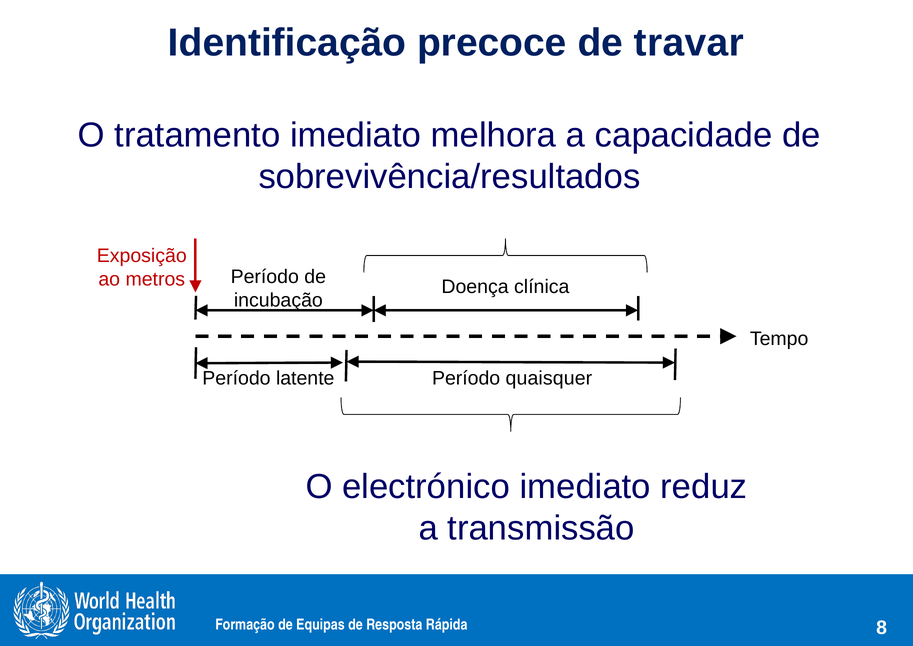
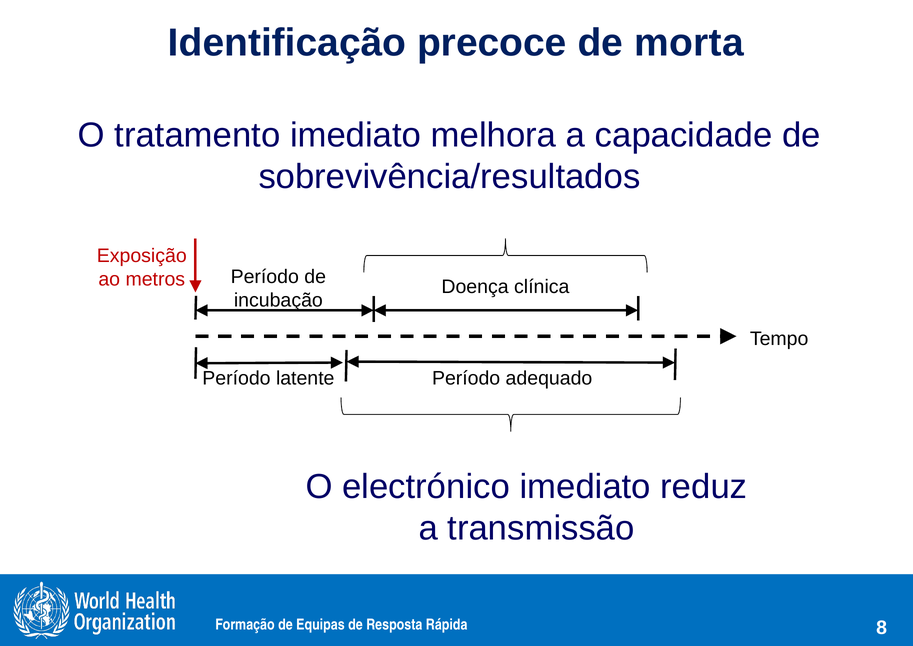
travar: travar -> morta
quaisquer: quaisquer -> adequado
